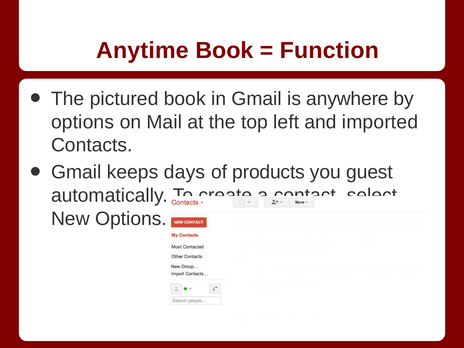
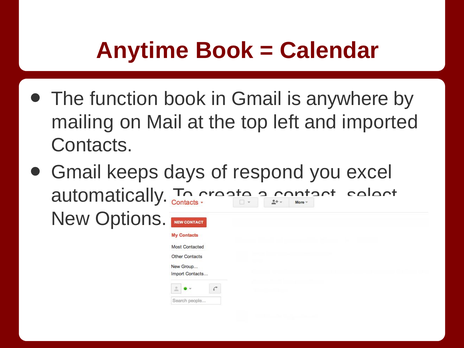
Function: Function -> Calendar
pictured: pictured -> function
options at (83, 122): options -> mailing
products: products -> respond
guest: guest -> excel
